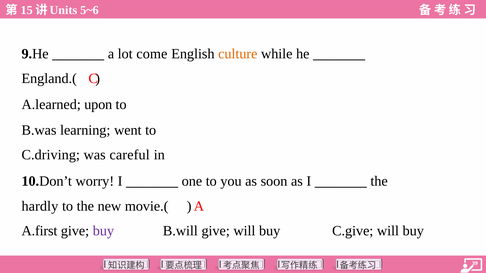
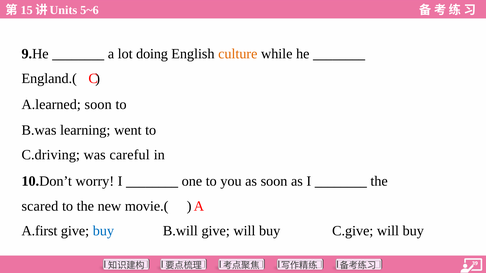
come: come -> doing
A.learned upon: upon -> soon
hardly: hardly -> scared
buy at (103, 231) colour: purple -> blue
